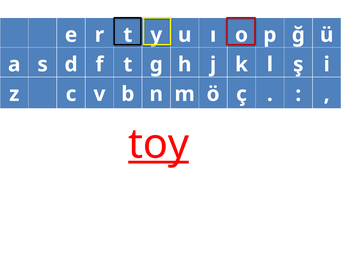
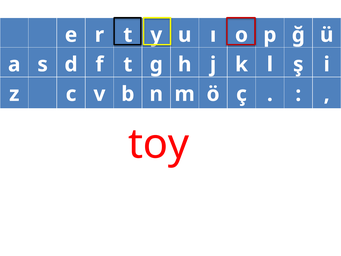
toy underline: present -> none
